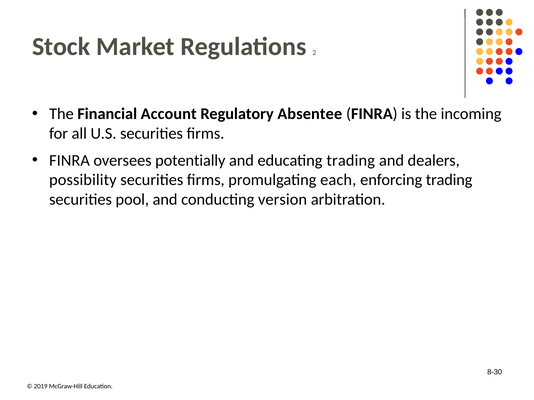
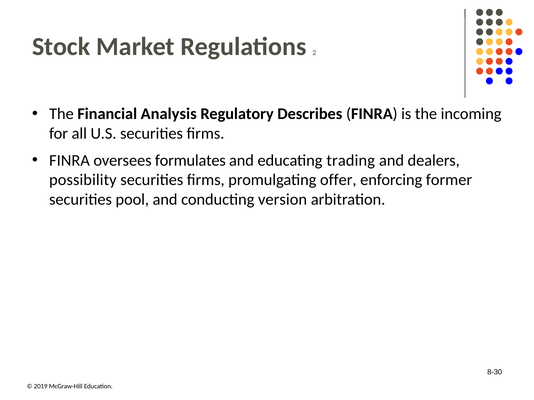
Account: Account -> Analysis
Absentee: Absentee -> Describes
potentially: potentially -> formulates
each: each -> offer
enforcing trading: trading -> former
